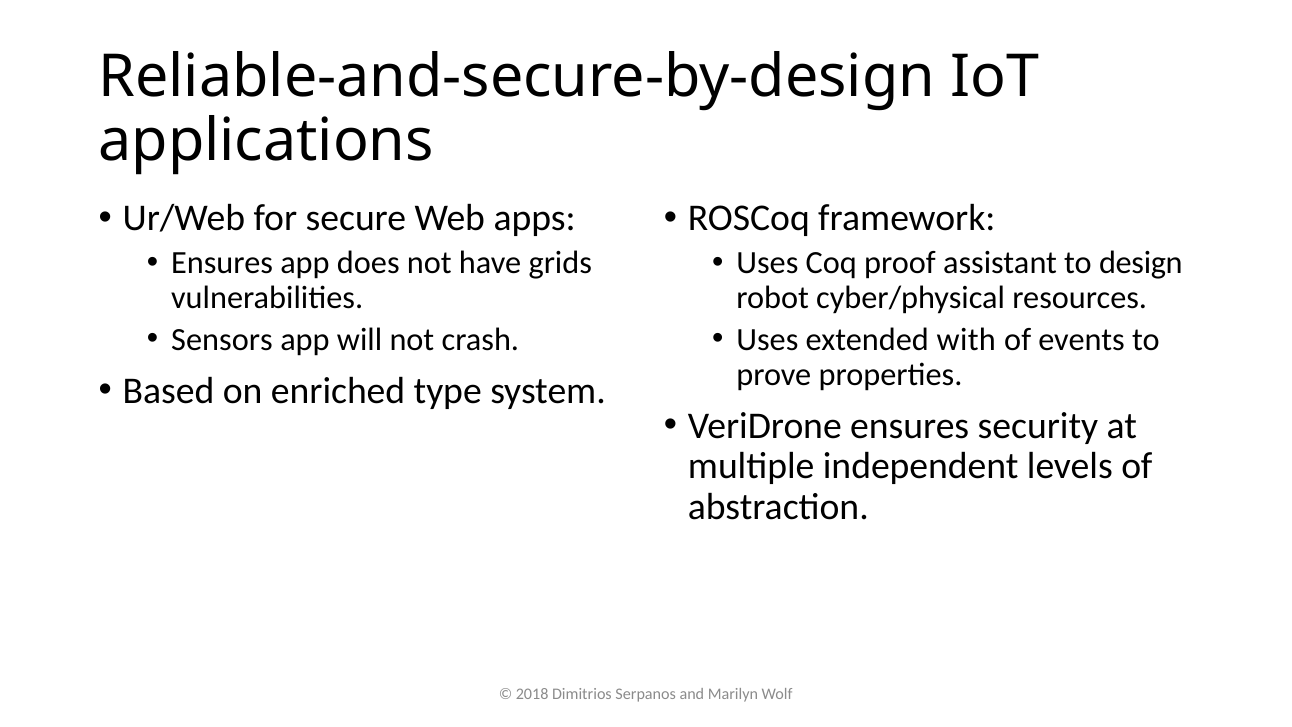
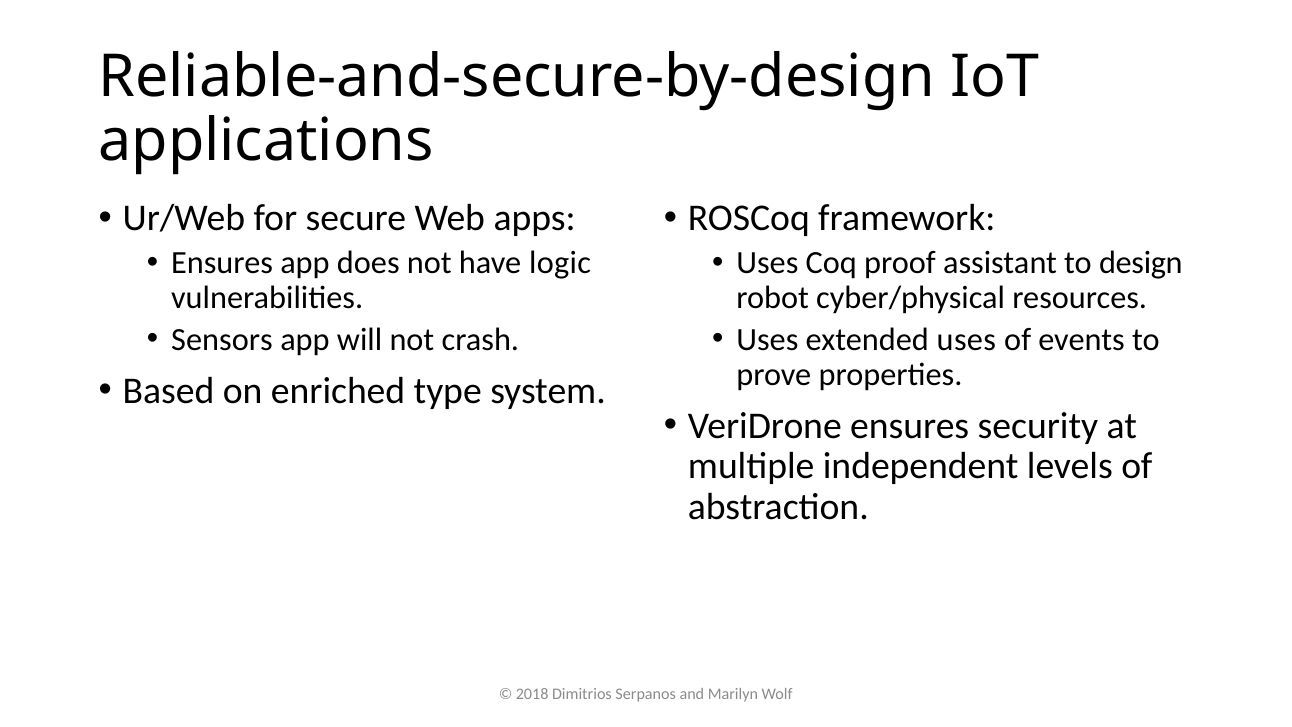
grids: grids -> logic
extended with: with -> uses
